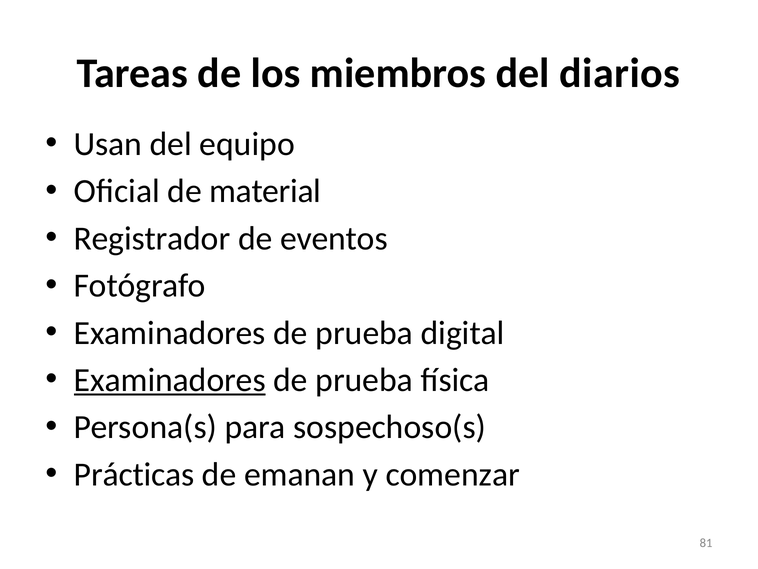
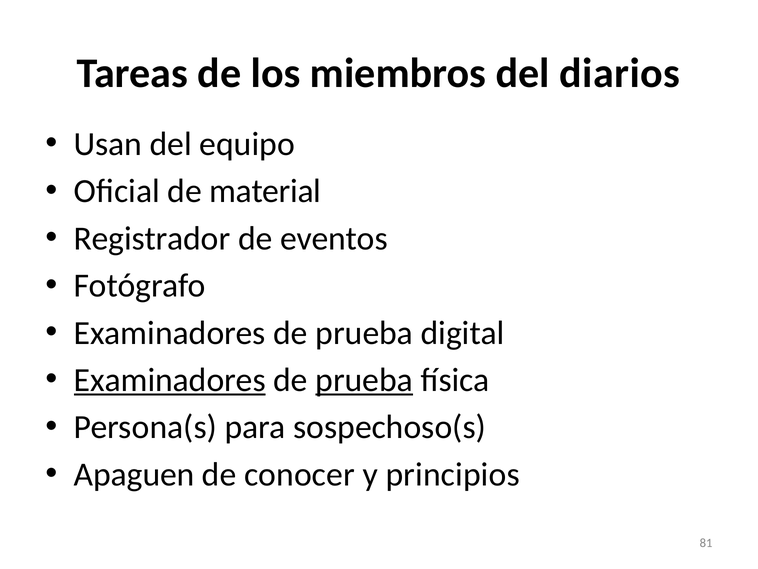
prueba at (364, 380) underline: none -> present
Prácticas: Prácticas -> Apaguen
emanan: emanan -> conocer
comenzar: comenzar -> principios
